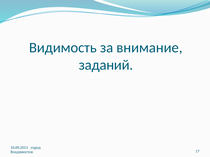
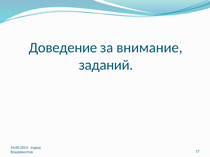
Видимость: Видимость -> Доведение
